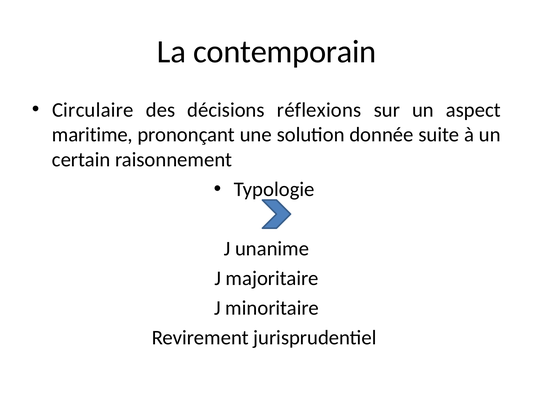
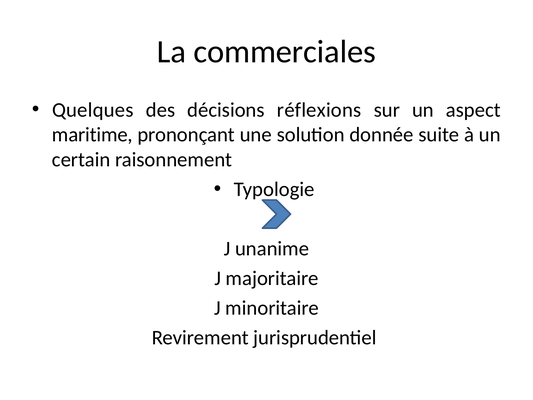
contemporain: contemporain -> commerciales
Circulaire: Circulaire -> Quelques
